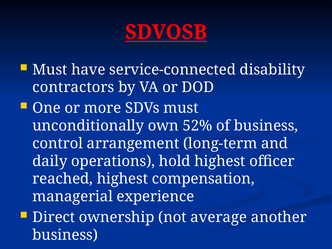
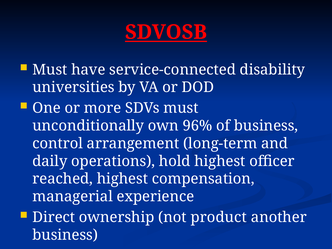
contractors: contractors -> universities
52%: 52% -> 96%
average: average -> product
